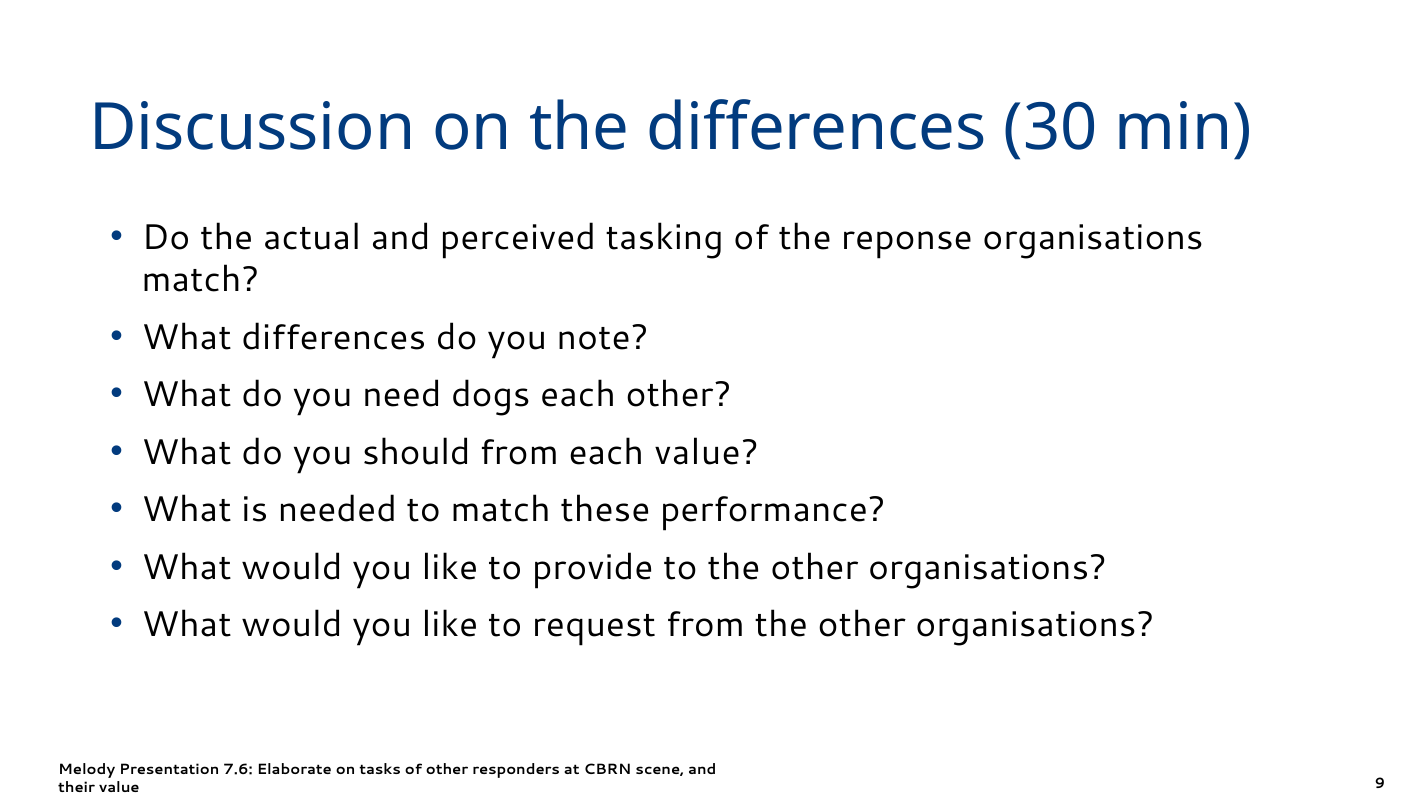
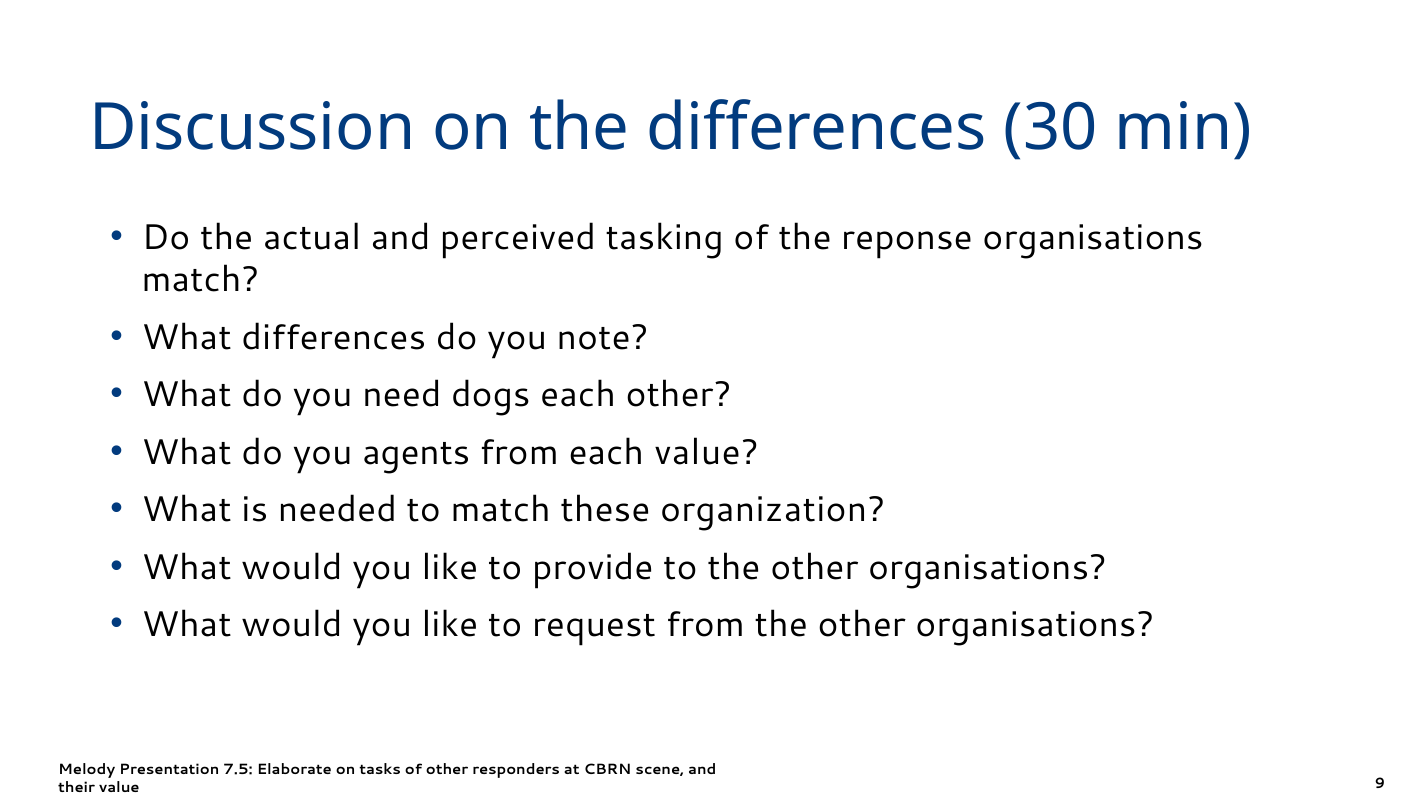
should: should -> agents
performance: performance -> organization
7.6: 7.6 -> 7.5
